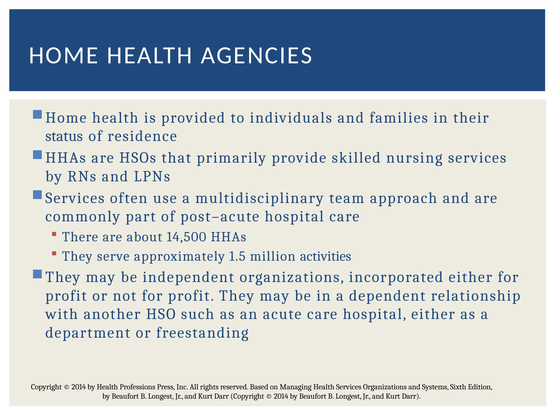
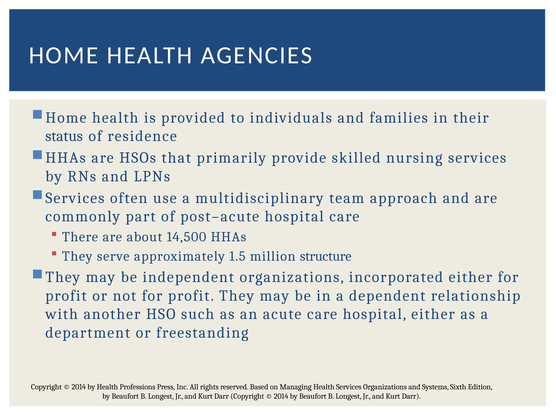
activities: activities -> structure
